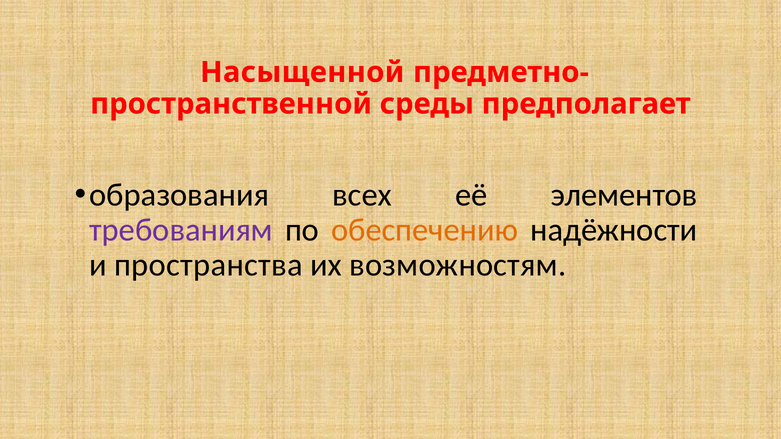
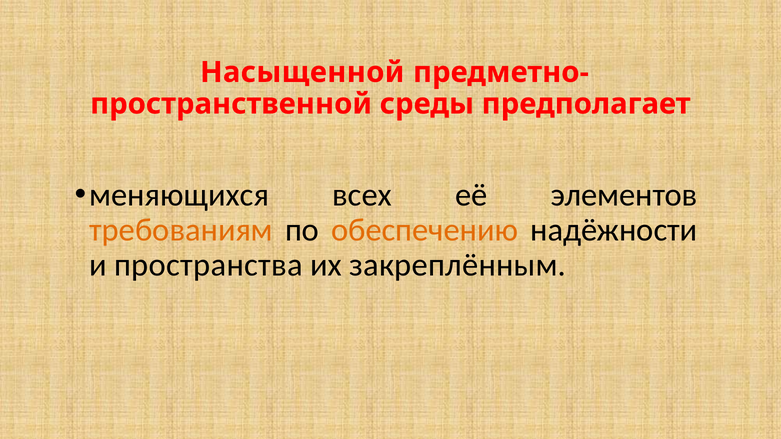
образования: образования -> меняющихся
требованиям colour: purple -> orange
возможностям: возможностям -> закреплённым
